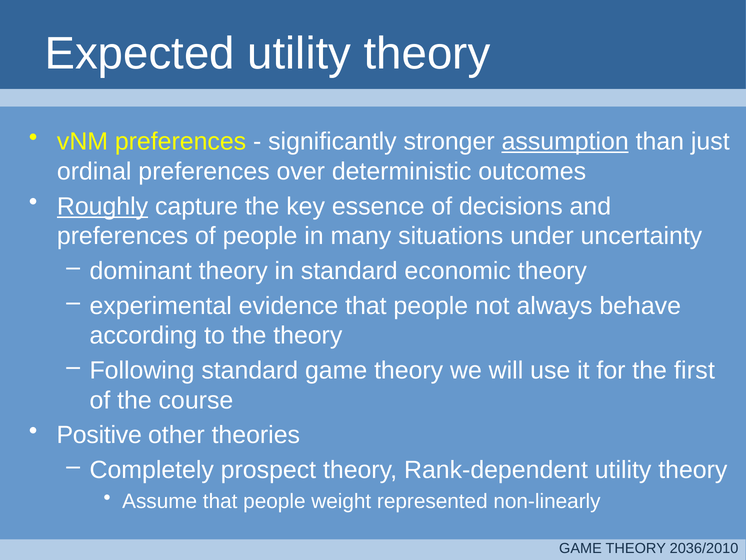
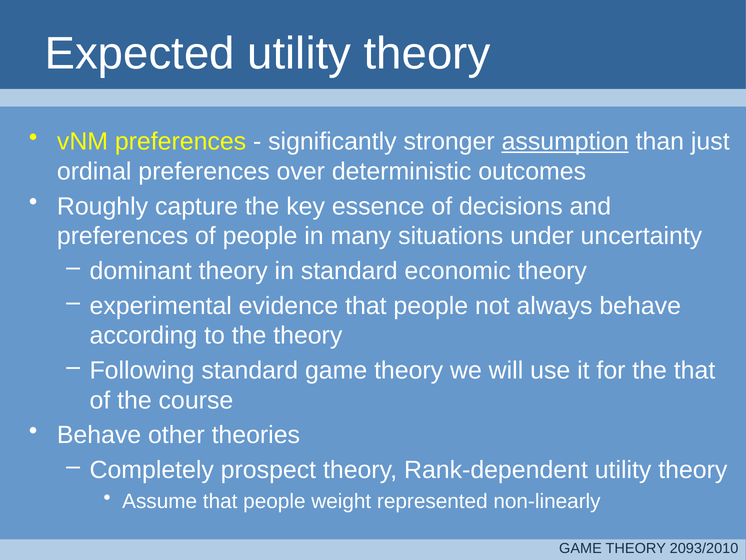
Roughly underline: present -> none
the first: first -> that
Positive at (99, 435): Positive -> Behave
2036/2010: 2036/2010 -> 2093/2010
